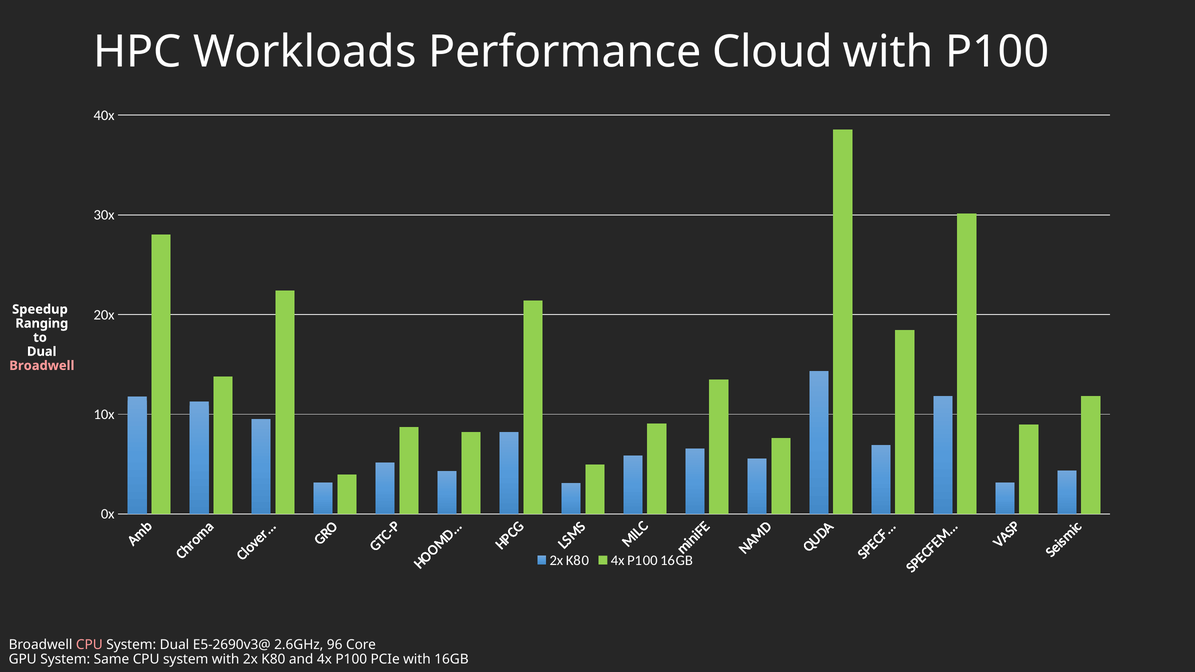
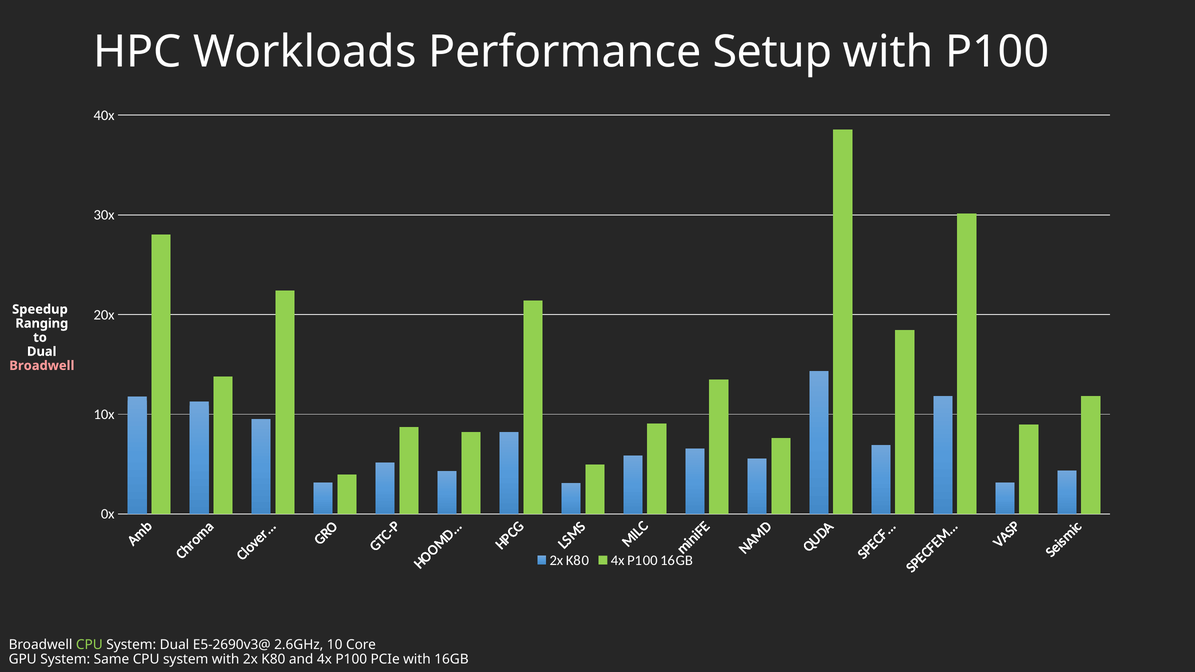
Cloud: Cloud -> Setup
CPU at (89, 645) colour: pink -> light green
96: 96 -> 10
